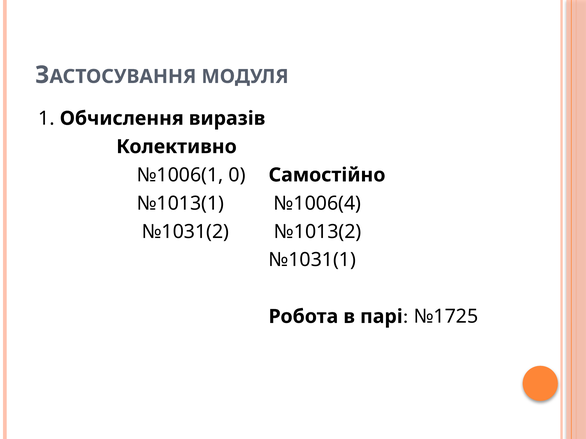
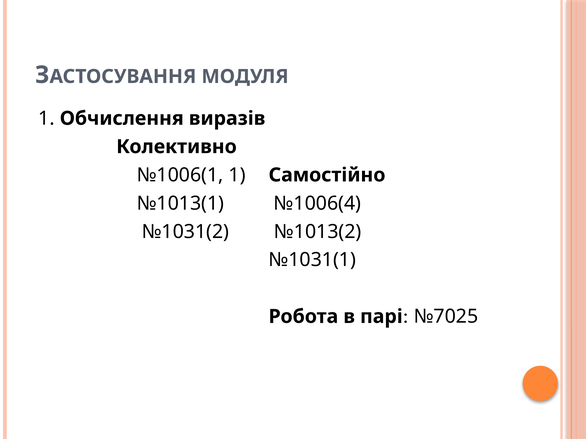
№1006(1 0: 0 -> 1
№1725: №1725 -> №7025
